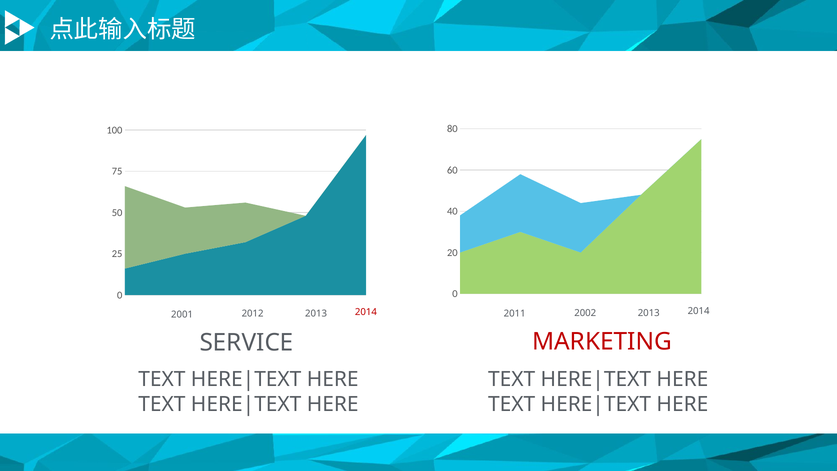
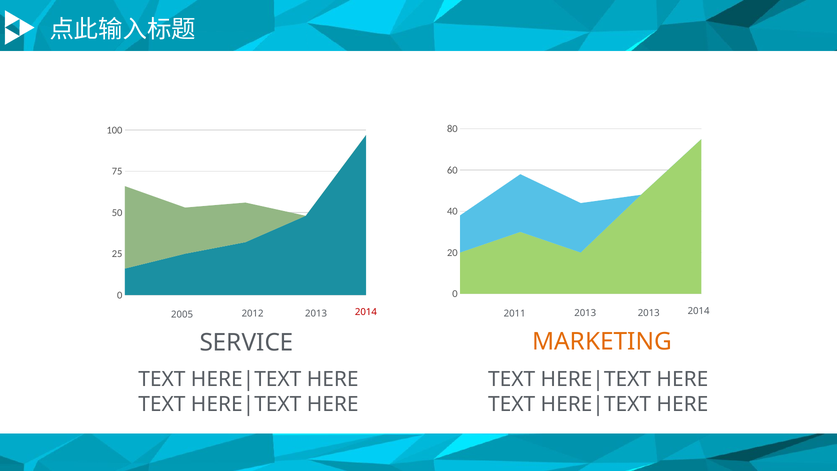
2001: 2001 -> 2005
2011 2002: 2002 -> 2013
MARKETING colour: red -> orange
